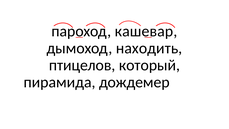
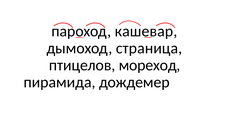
находить: находить -> страница
который: который -> мореход
